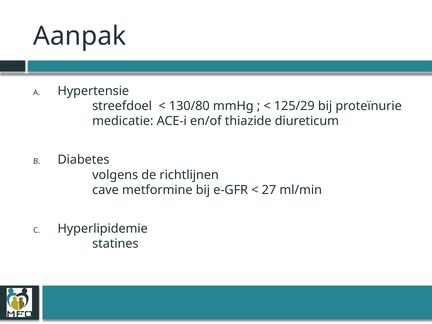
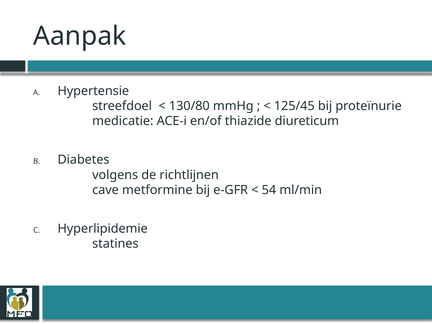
125/29: 125/29 -> 125/45
27: 27 -> 54
